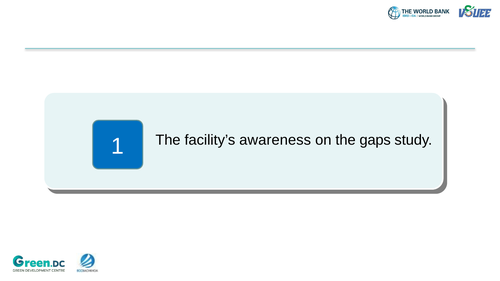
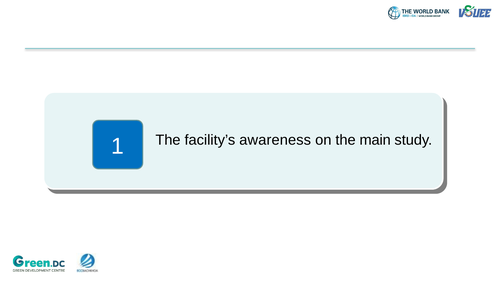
gaps: gaps -> main
